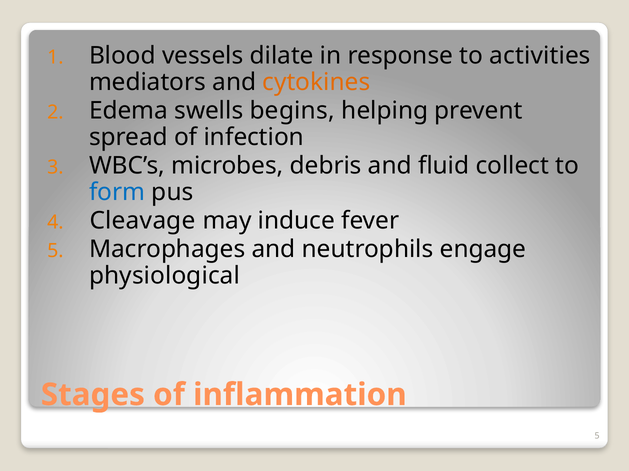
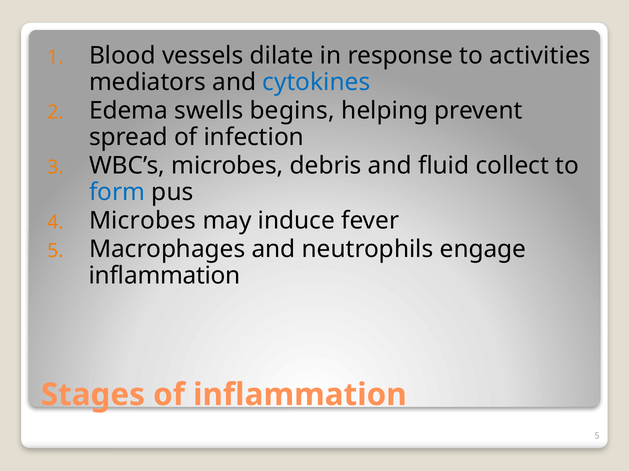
cytokines colour: orange -> blue
Cleavage at (143, 221): Cleavage -> Microbes
physiological at (165, 276): physiological -> inflammation
